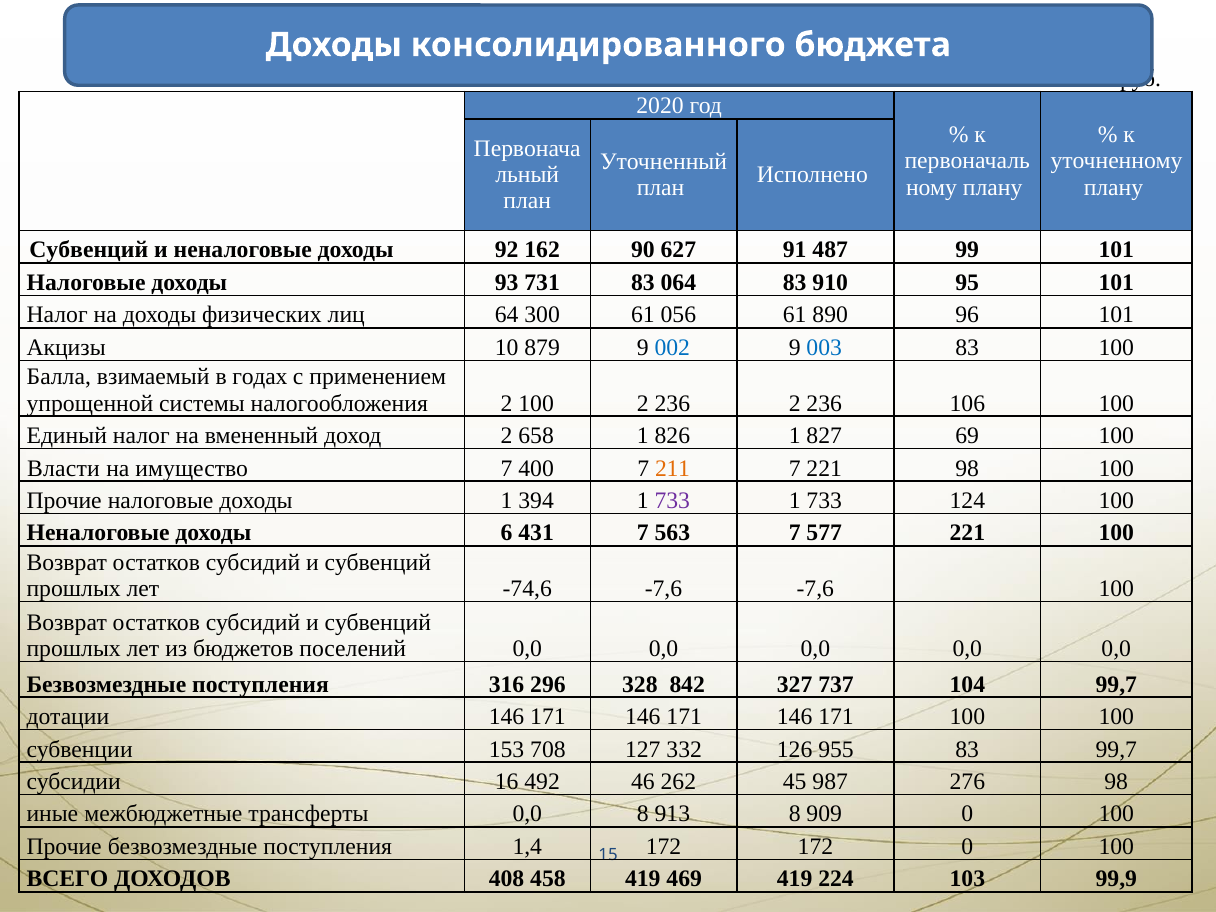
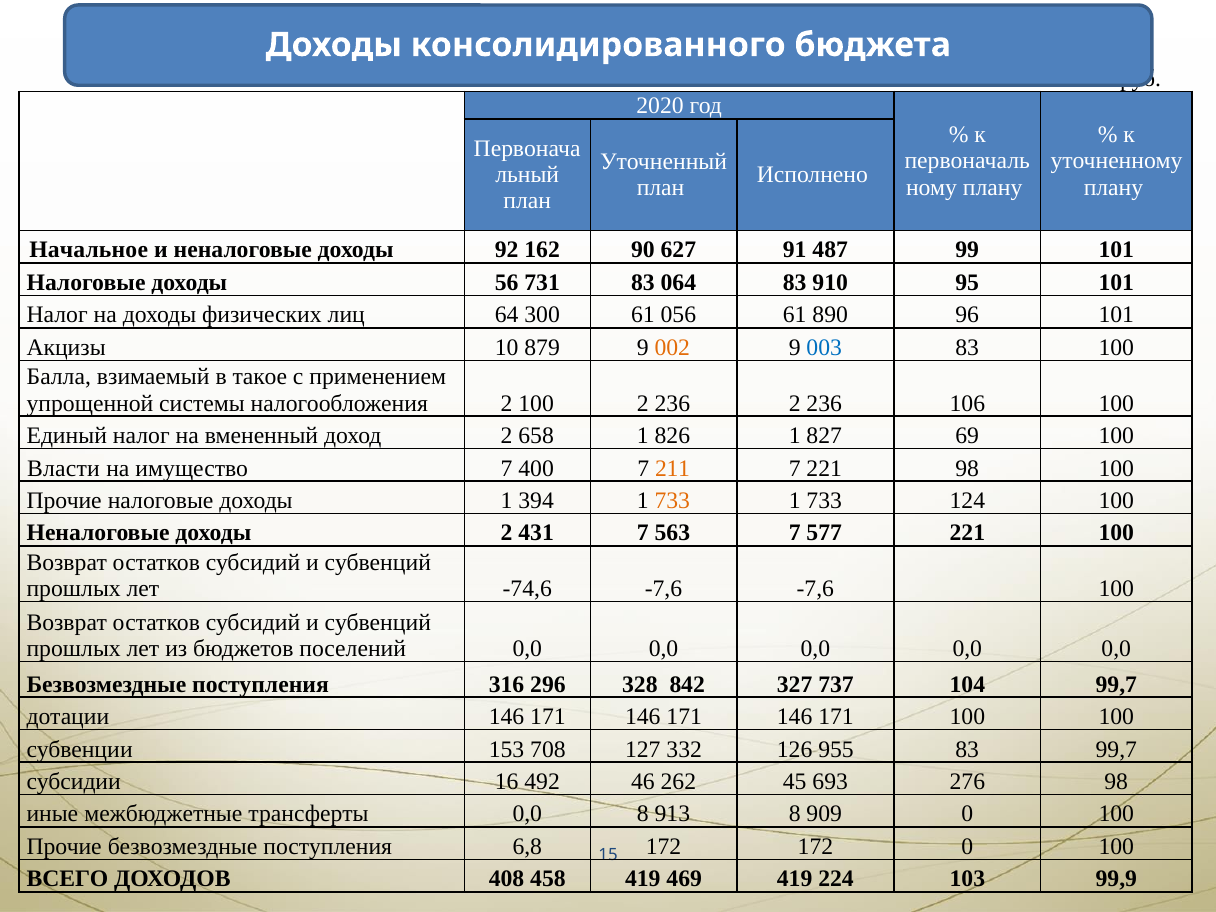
Субвенций at (89, 250): Субвенций -> Начальное
93: 93 -> 56
002 colour: blue -> orange
годах: годах -> такое
733 at (672, 501) colour: purple -> orange
доходы 6: 6 -> 2
987: 987 -> 693
1,4: 1,4 -> 6,8
